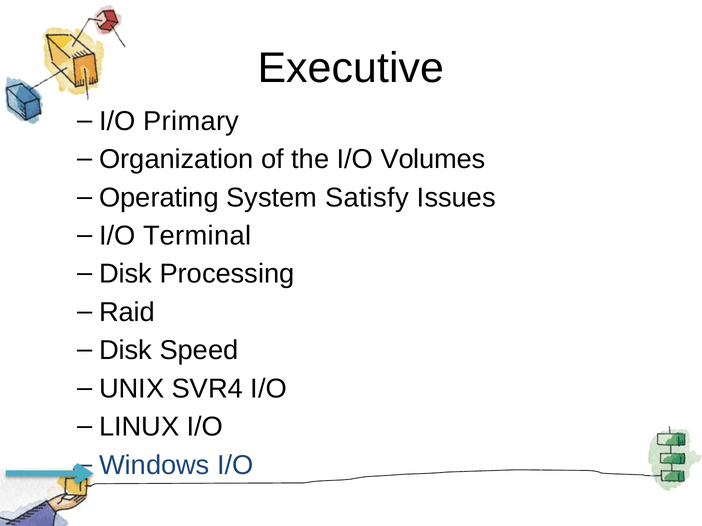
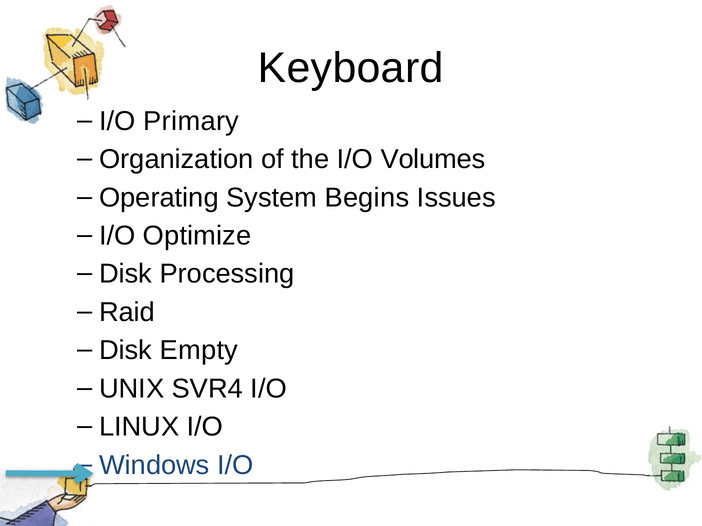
Executive: Executive -> Keyboard
Satisfy: Satisfy -> Begins
Terminal: Terminal -> Optimize
Speed: Speed -> Empty
